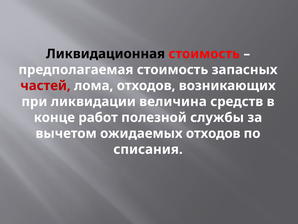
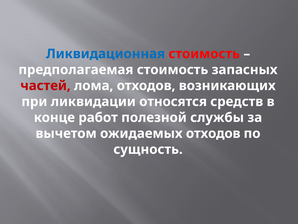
Ликвидационная colour: black -> blue
величина: величина -> относятся
списания: списания -> сущность
